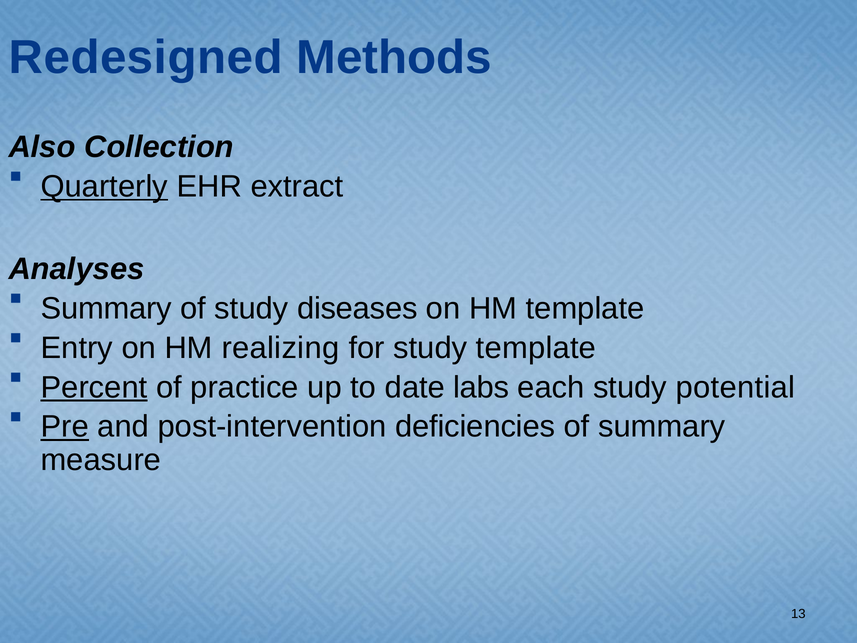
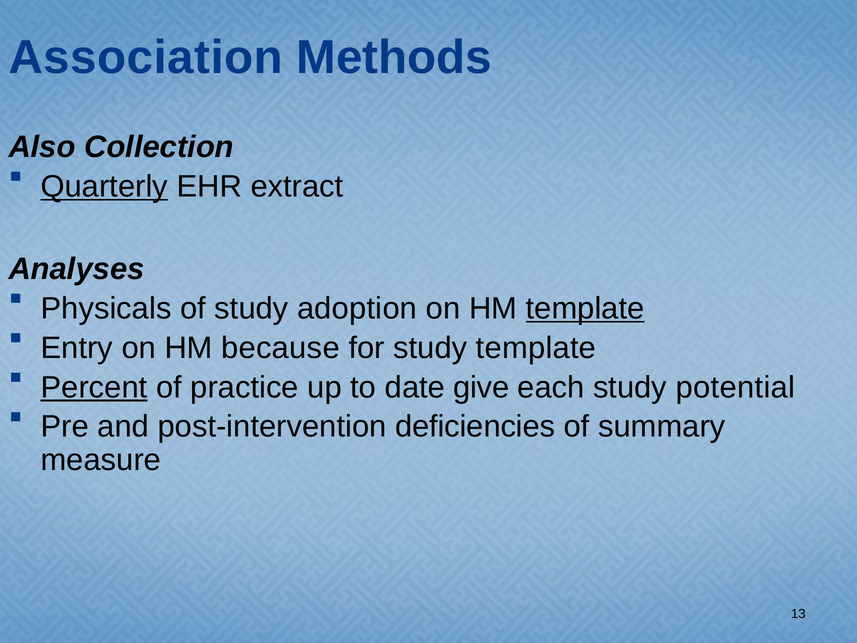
Redesigned: Redesigned -> Association
Summary at (106, 308): Summary -> Physicals
diseases: diseases -> adoption
template at (585, 308) underline: none -> present
realizing: realizing -> because
labs: labs -> give
Pre underline: present -> none
